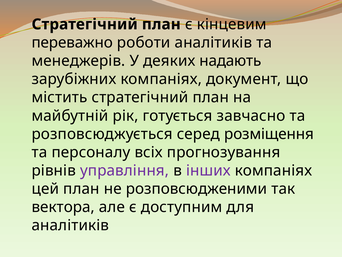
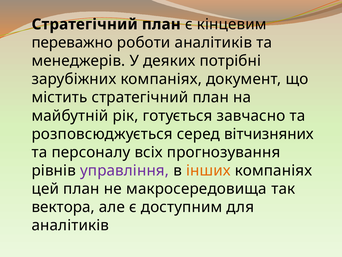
надають: надають -> потрібні
розміщення: розміщення -> вітчизняних
інших colour: purple -> orange
розповсюдженими: розповсюдженими -> макросередовища
